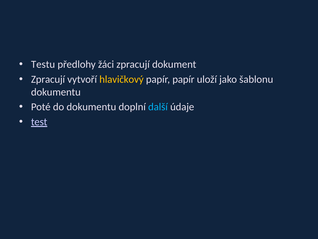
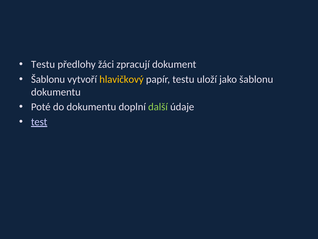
Zpracují at (48, 79): Zpracují -> Šablonu
papír papír: papír -> testu
další colour: light blue -> light green
